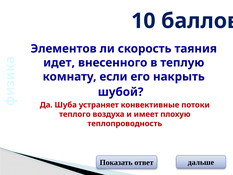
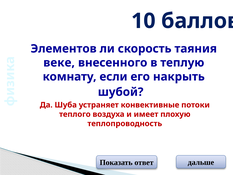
идет: идет -> веке
